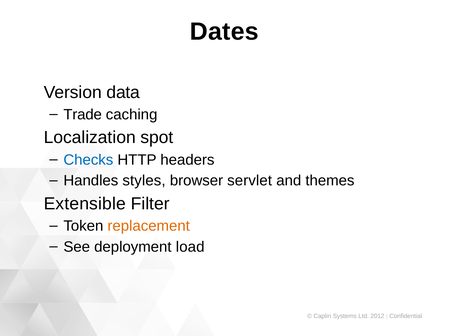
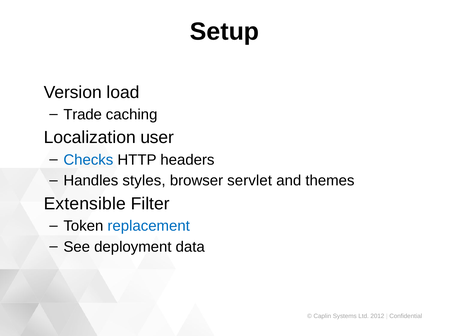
Dates: Dates -> Setup
data: data -> load
spot: spot -> user
replacement colour: orange -> blue
load: load -> data
